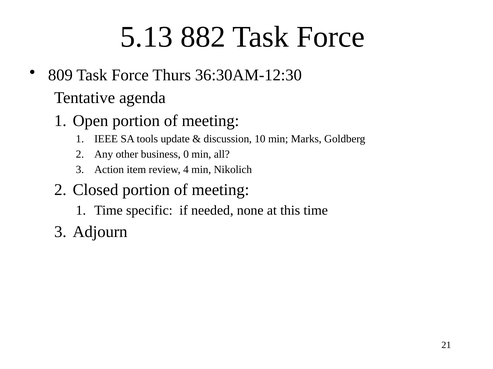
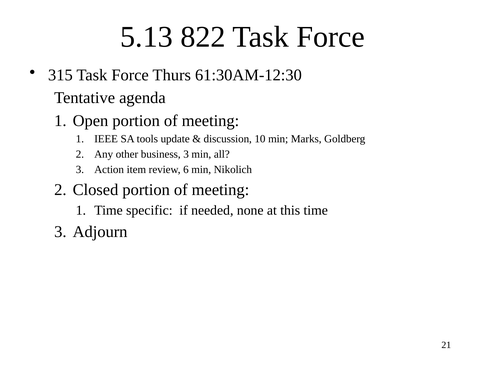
882: 882 -> 822
809: 809 -> 315
36:30AM-12:30: 36:30AM-12:30 -> 61:30AM-12:30
business 0: 0 -> 3
4: 4 -> 6
